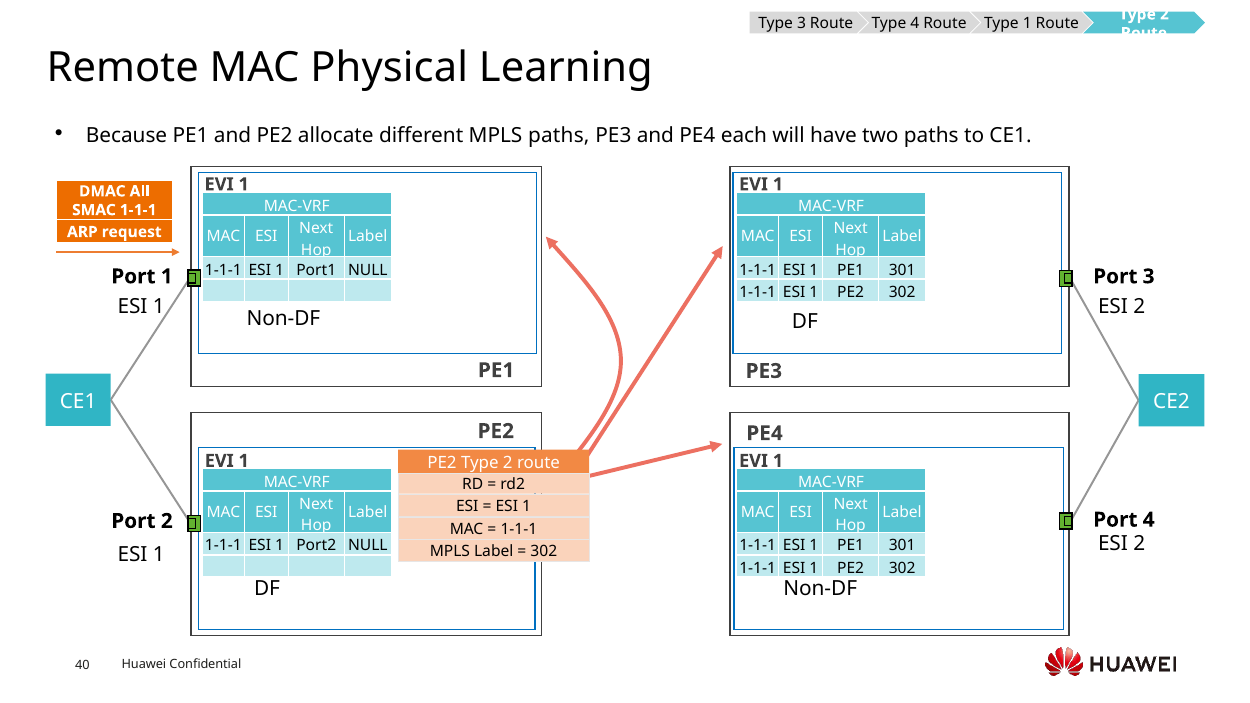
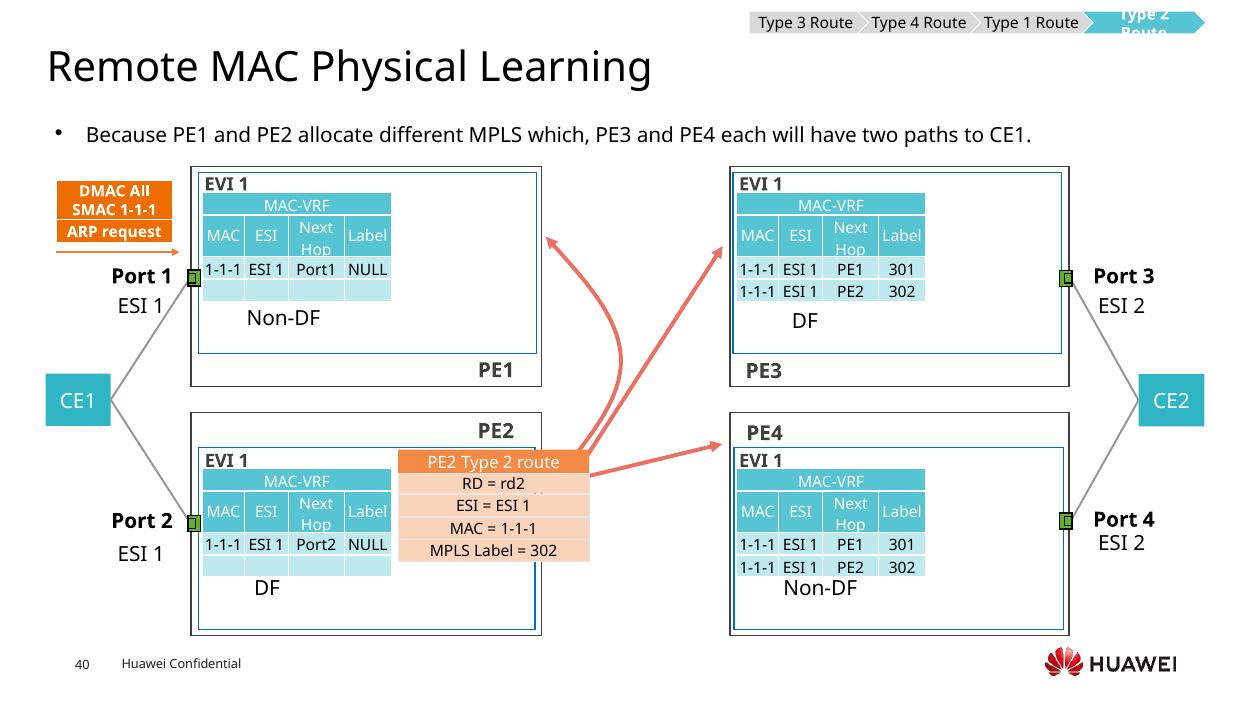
MPLS paths: paths -> which
